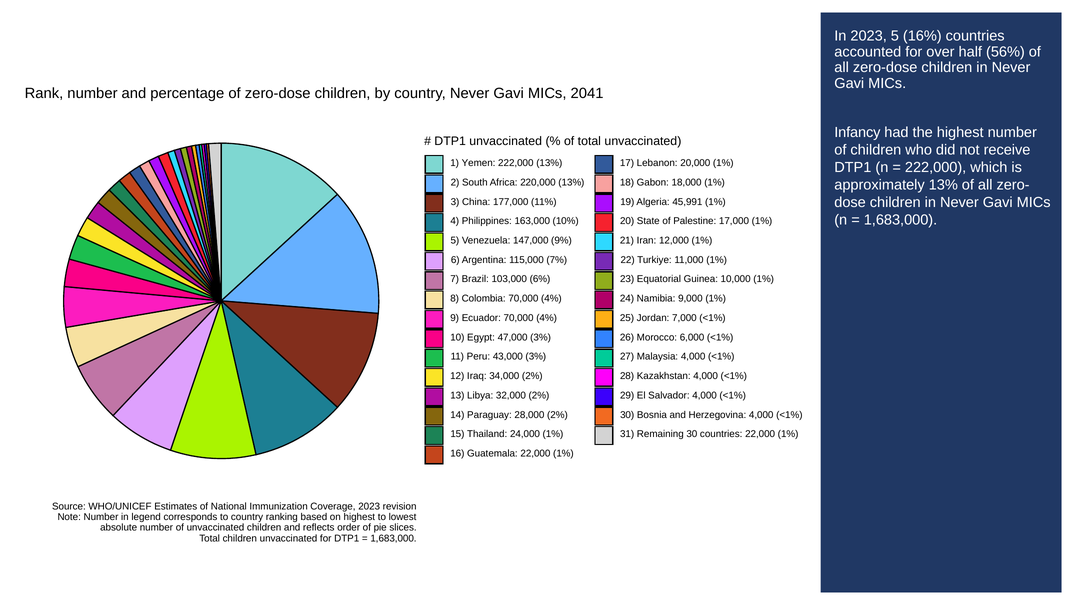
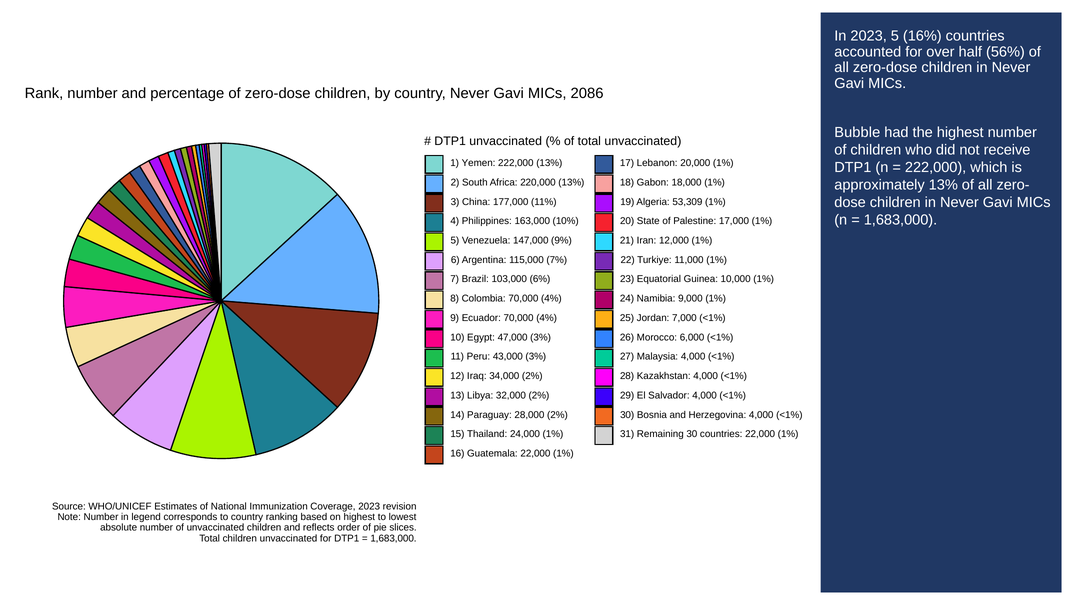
2041: 2041 -> 2086
Infancy: Infancy -> Bubble
45,991: 45,991 -> 53,309
